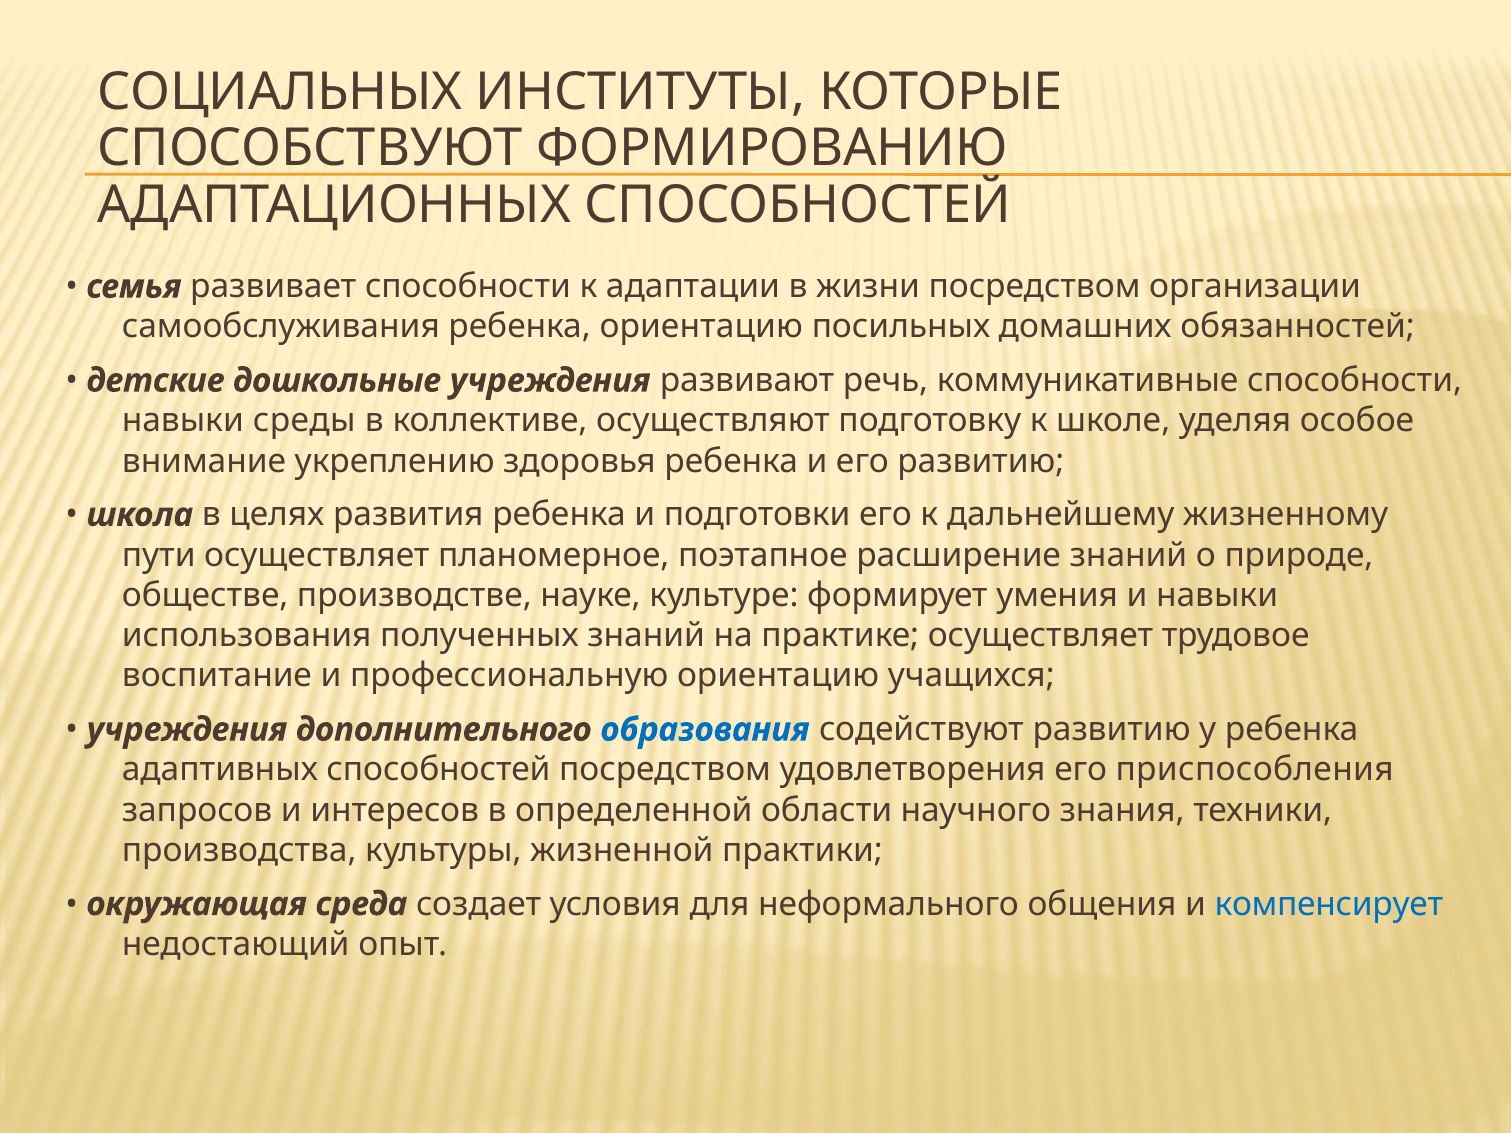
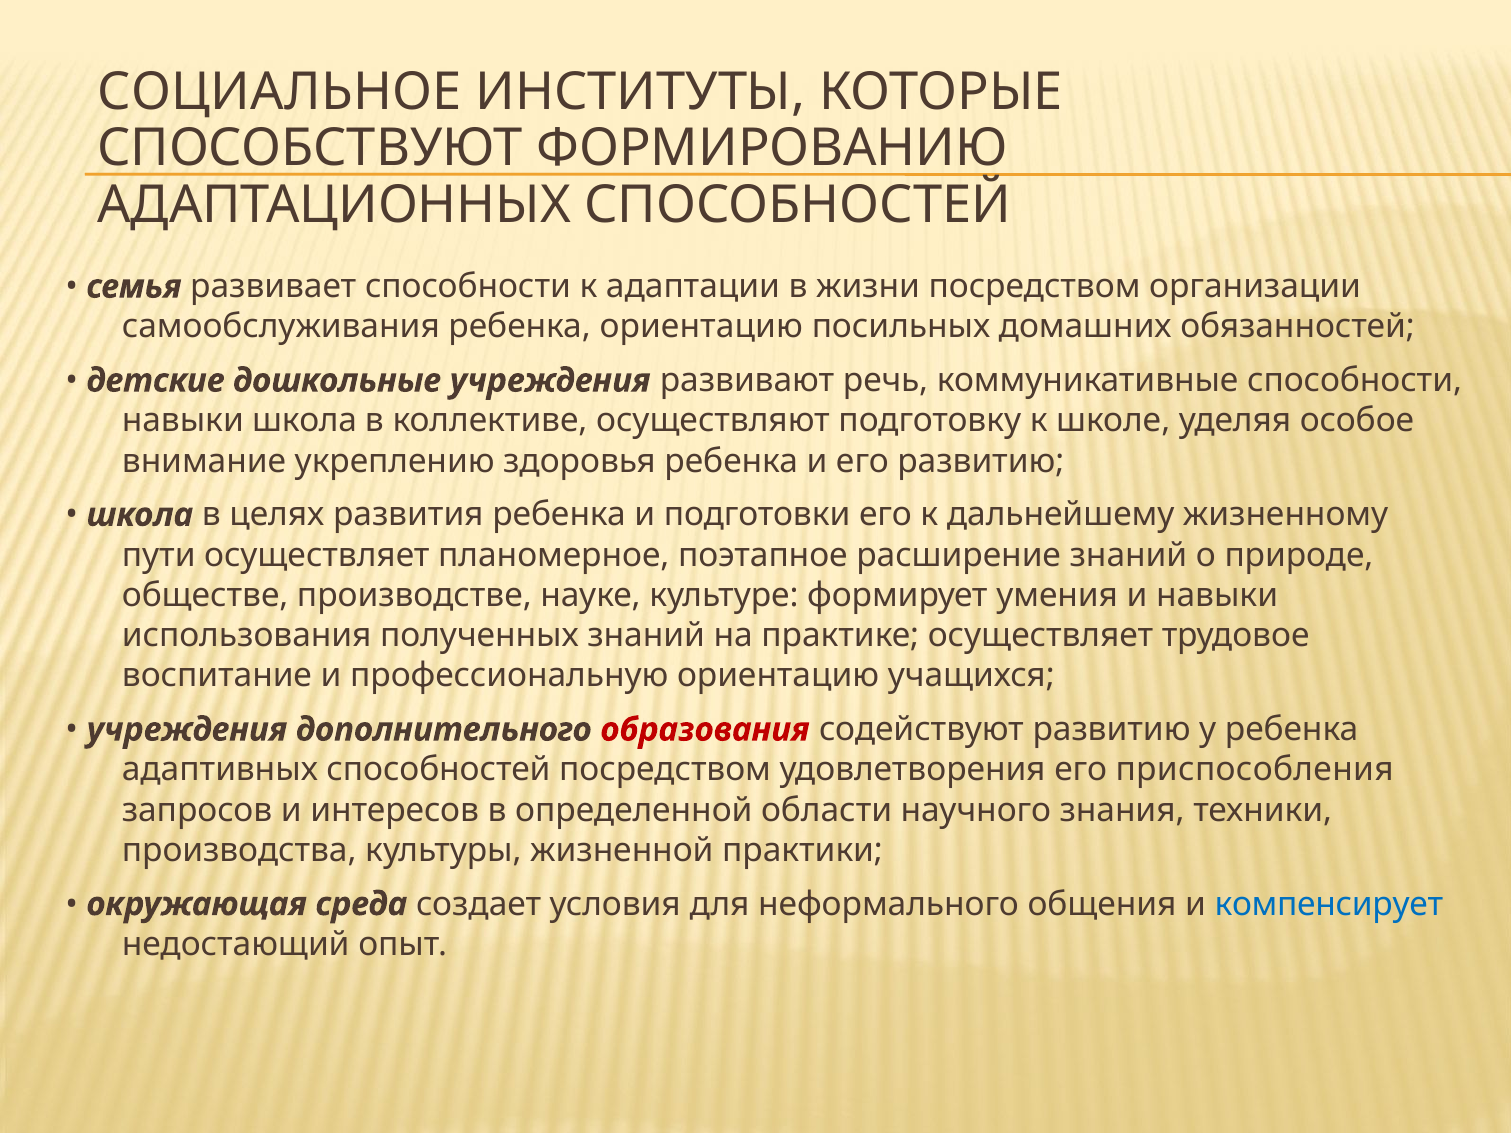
СОЦИАЛЬНЫХ: СОЦИАЛЬНЫХ -> СОЦИАЛЬНОЕ
навыки среды: среды -> школа
образования colour: blue -> red
